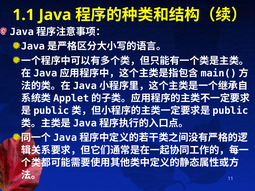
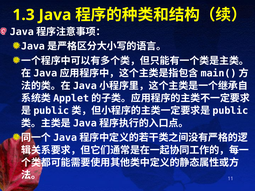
1.1: 1.1 -> 1.3
